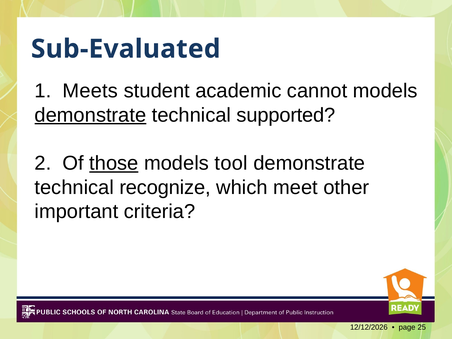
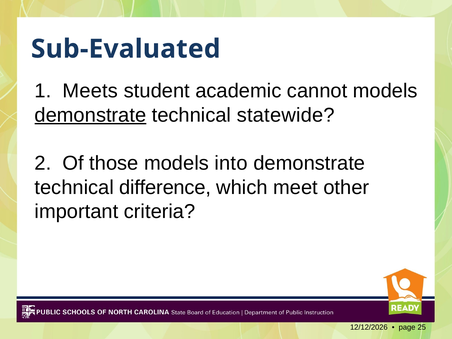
supported: supported -> statewide
those underline: present -> none
tool: tool -> into
recognize: recognize -> difference
